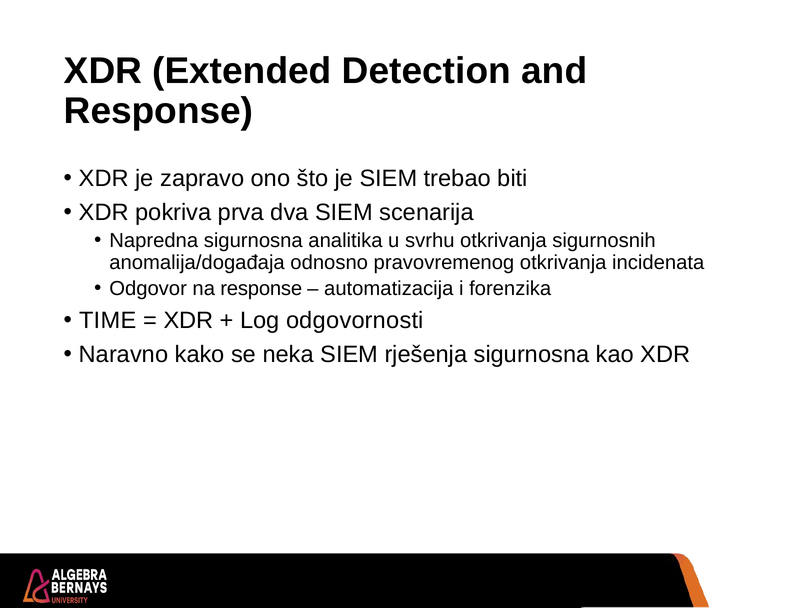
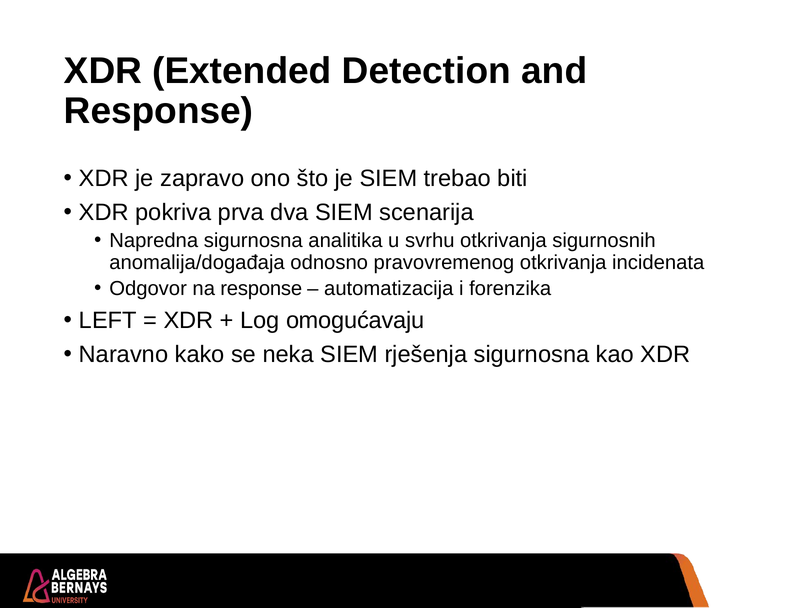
TIME: TIME -> LEFT
odgovornosti: odgovornosti -> omogućavaju
